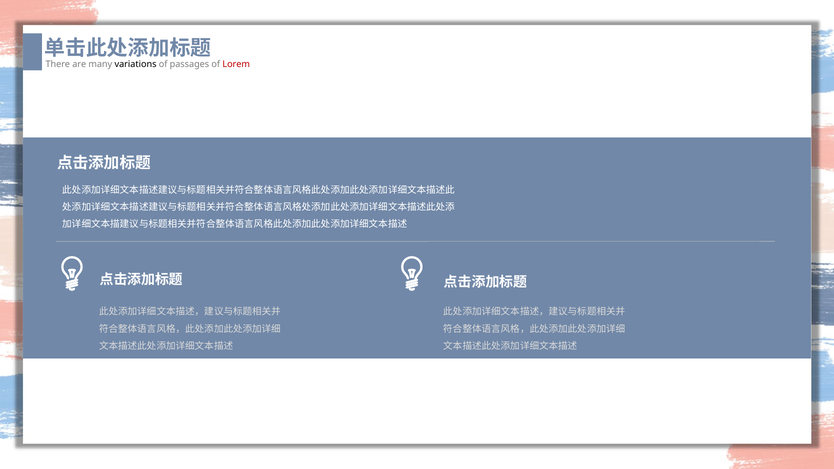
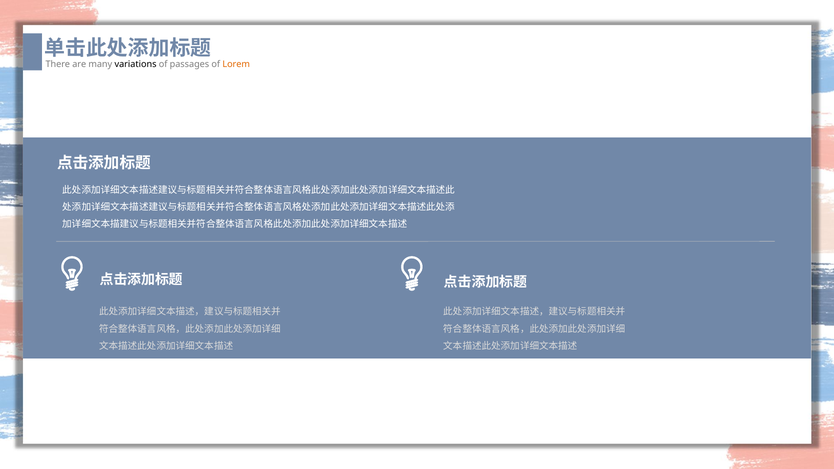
Lorem colour: red -> orange
